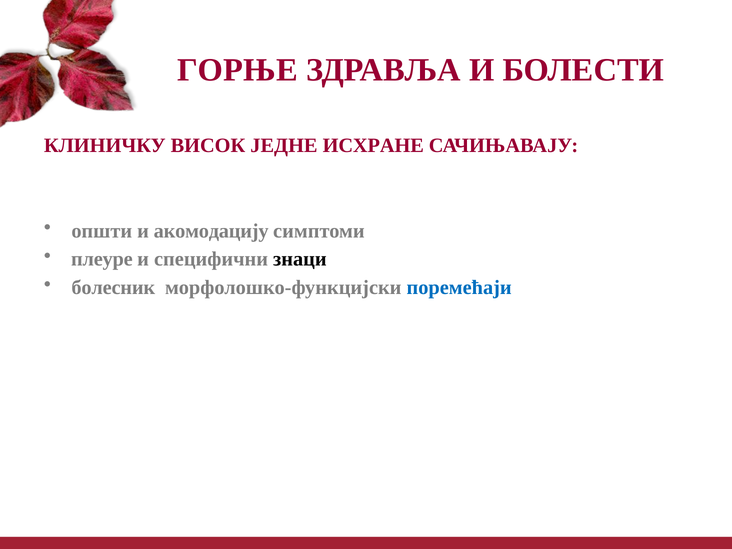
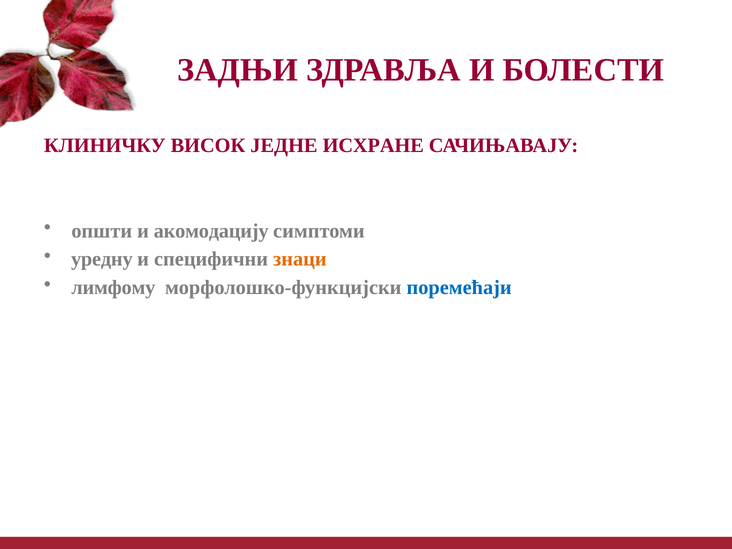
ГОРЊЕ: ГОРЊЕ -> ЗАДЊИ
плеуре: плеуре -> уредну
знаци colour: black -> orange
болесник: болесник -> лимфому
